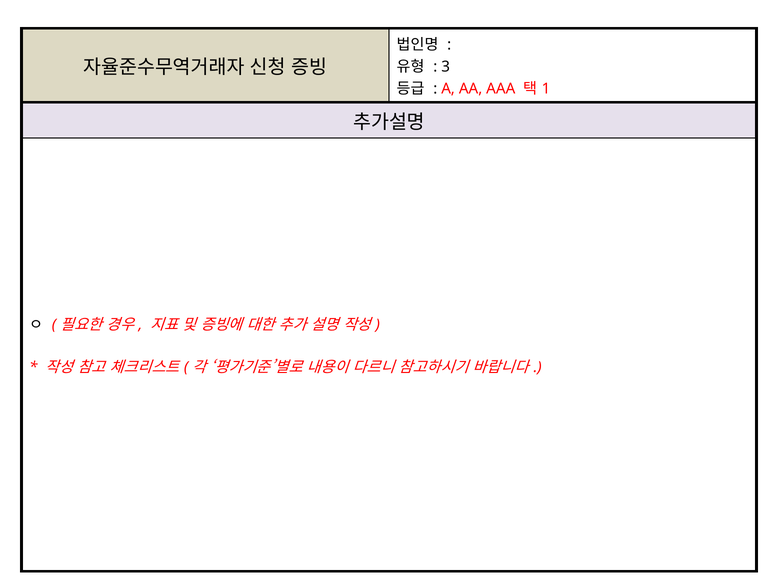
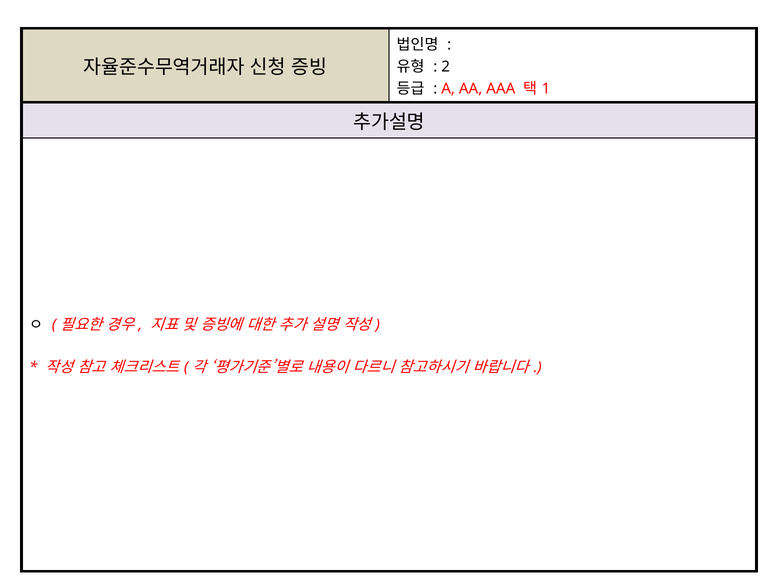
3: 3 -> 2
